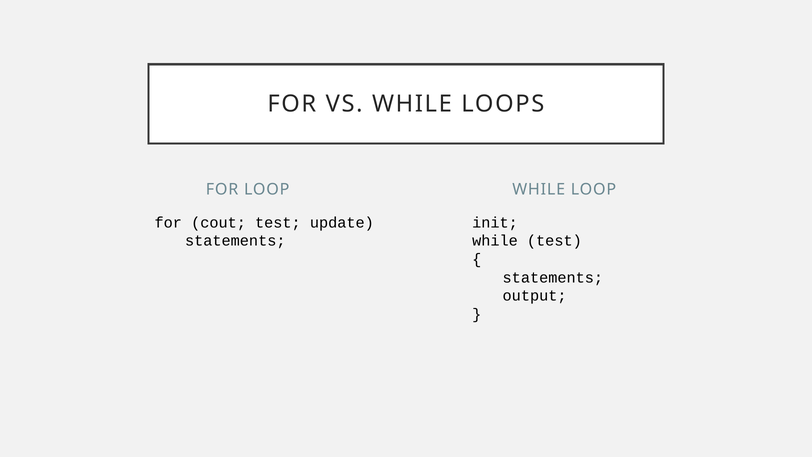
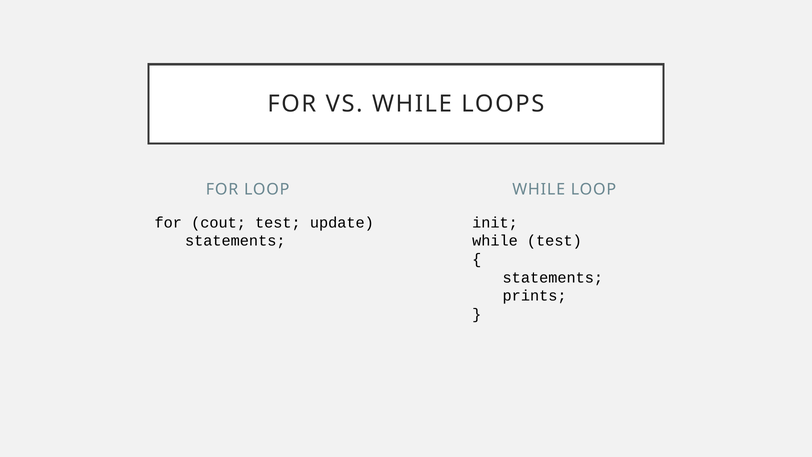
output: output -> prints
